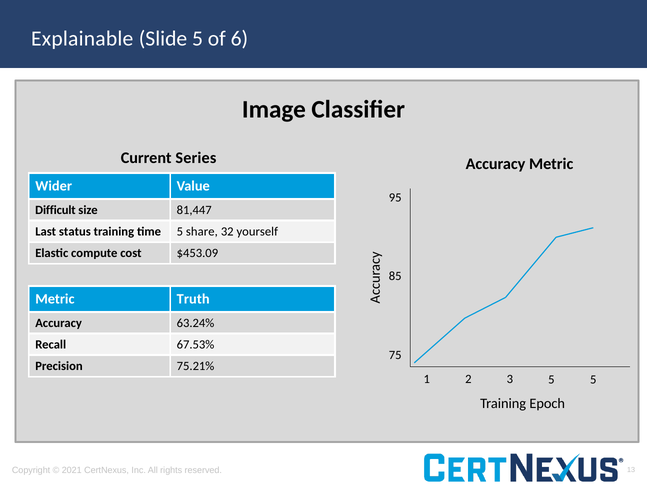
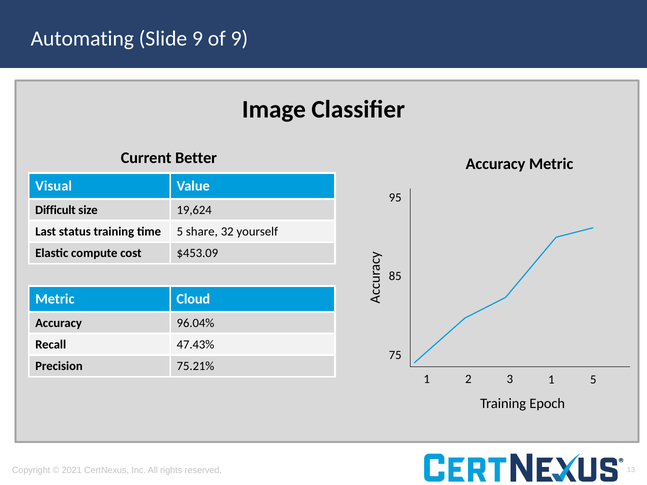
Explainable: Explainable -> Automating
Slide 5: 5 -> 9
of 6: 6 -> 9
Series: Series -> Better
Wider: Wider -> Visual
81,447: 81,447 -> 19,624
Truth: Truth -> Cloud
63.24%: 63.24% -> 96.04%
67.53%: 67.53% -> 47.43%
3 5: 5 -> 1
